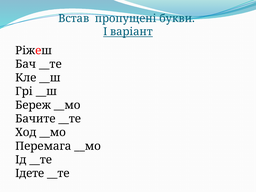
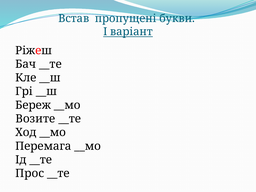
Бачите: Бачите -> Возите
Ідете: Ідете -> Прос
